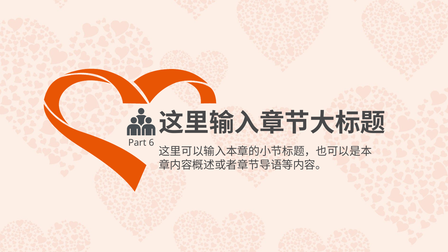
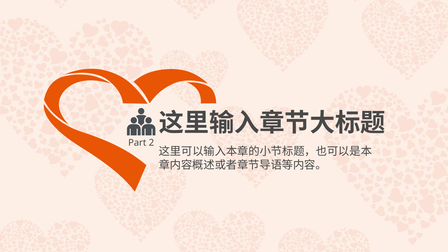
6: 6 -> 2
